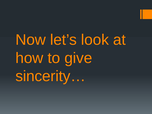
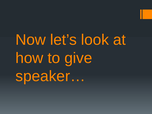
sincerity…: sincerity… -> speaker…
